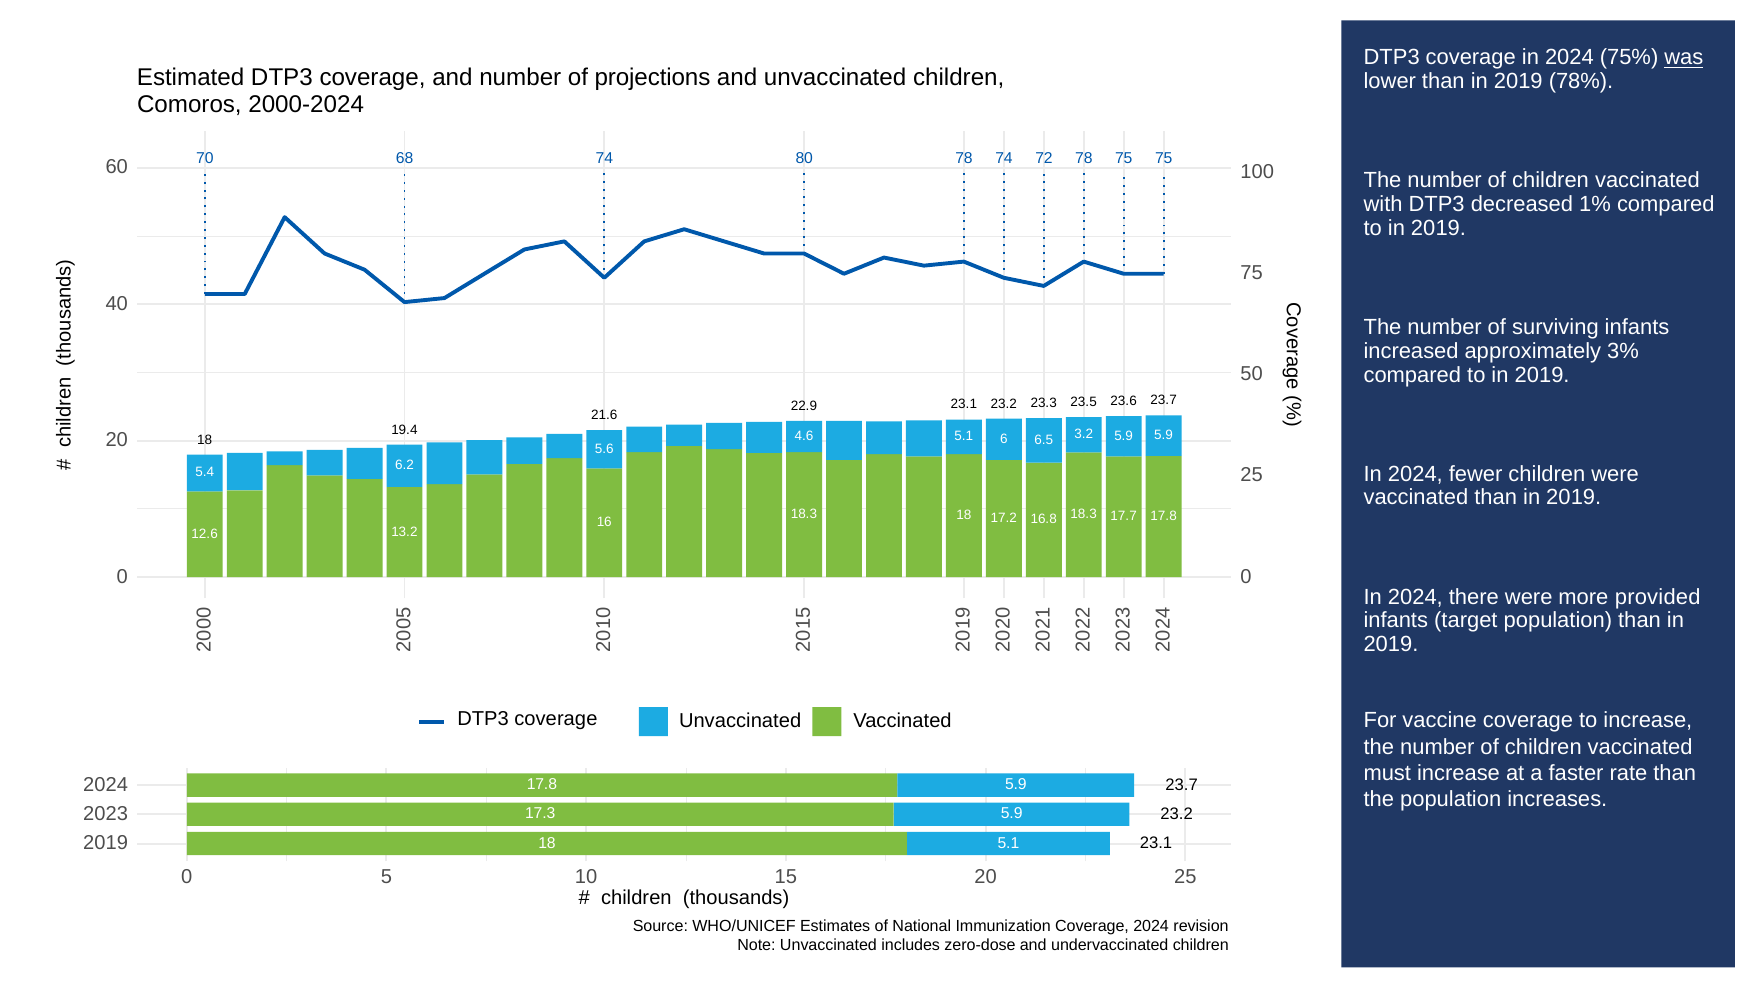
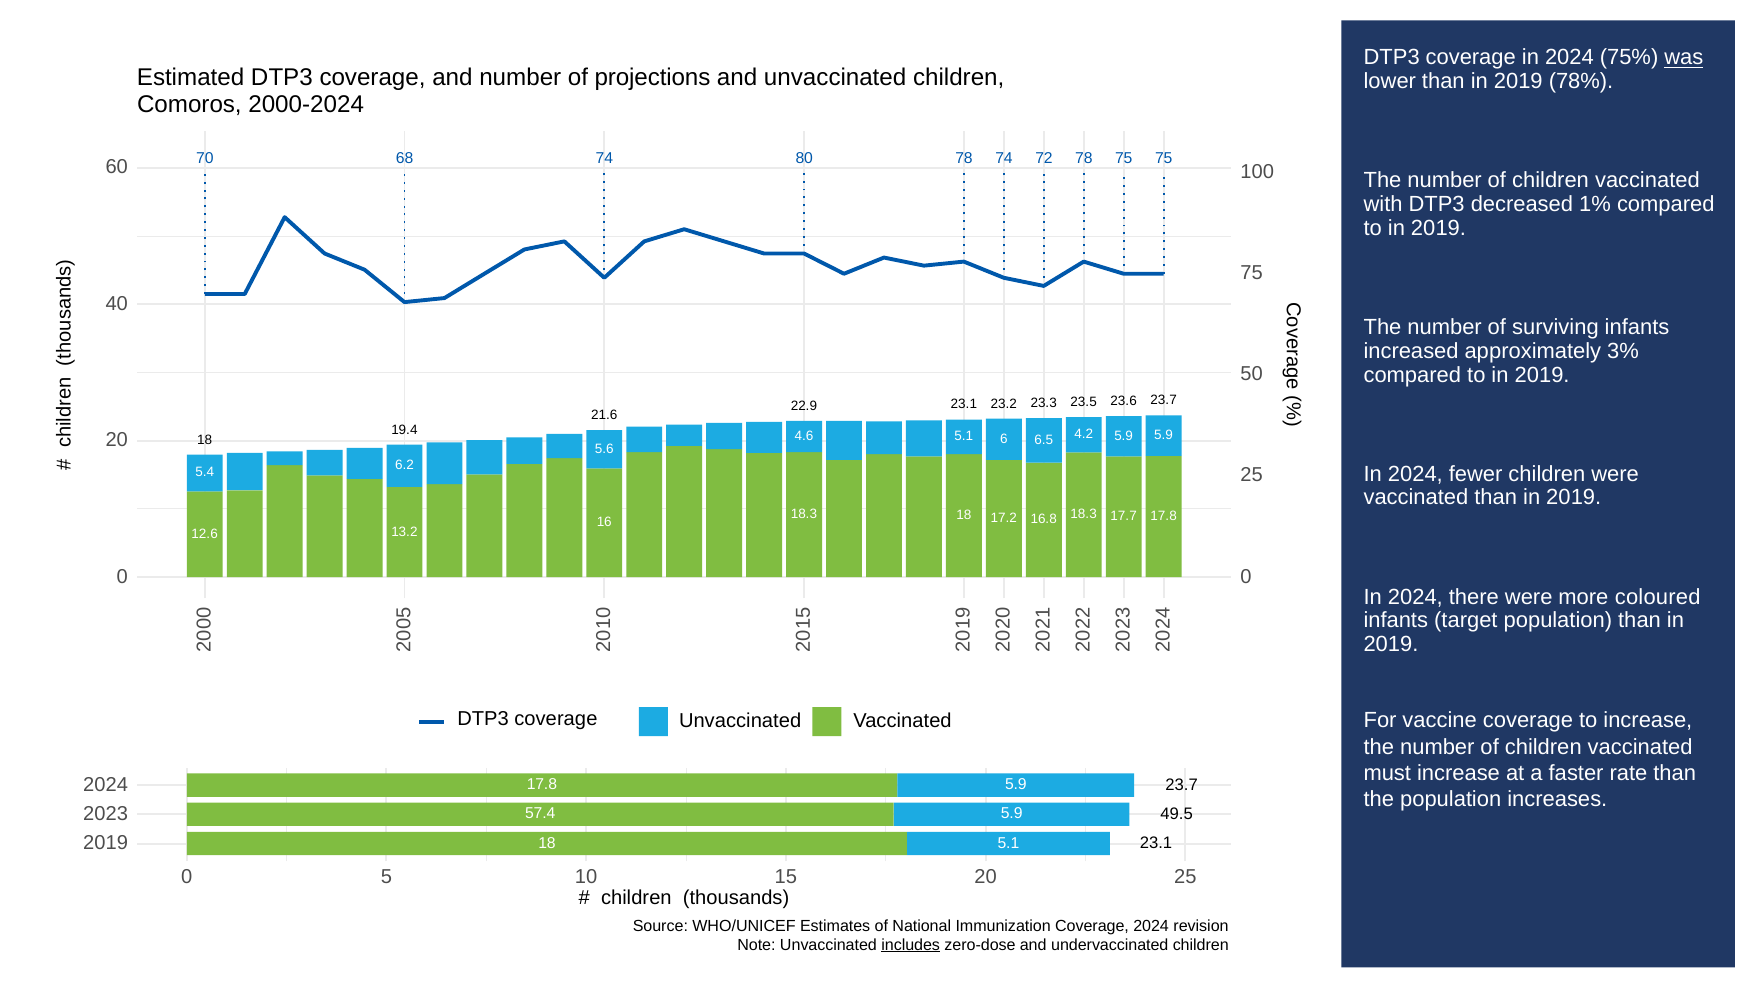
3.2: 3.2 -> 4.2
provided: provided -> coloured
23.2 at (1177, 814): 23.2 -> 49.5
17.3: 17.3 -> 57.4
includes underline: none -> present
